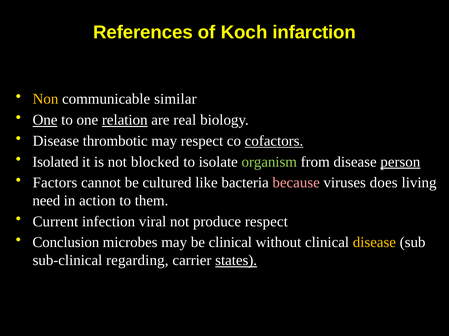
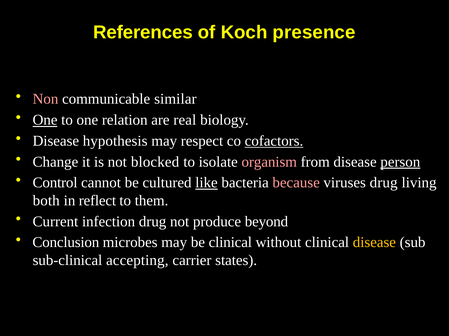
infarction: infarction -> presence
Non colour: yellow -> pink
relation underline: present -> none
thrombotic: thrombotic -> hypothesis
Isolated: Isolated -> Change
organism colour: light green -> pink
Factors: Factors -> Control
like underline: none -> present
viruses does: does -> drug
need: need -> both
action: action -> reflect
infection viral: viral -> drug
produce respect: respect -> beyond
regarding: regarding -> accepting
states underline: present -> none
